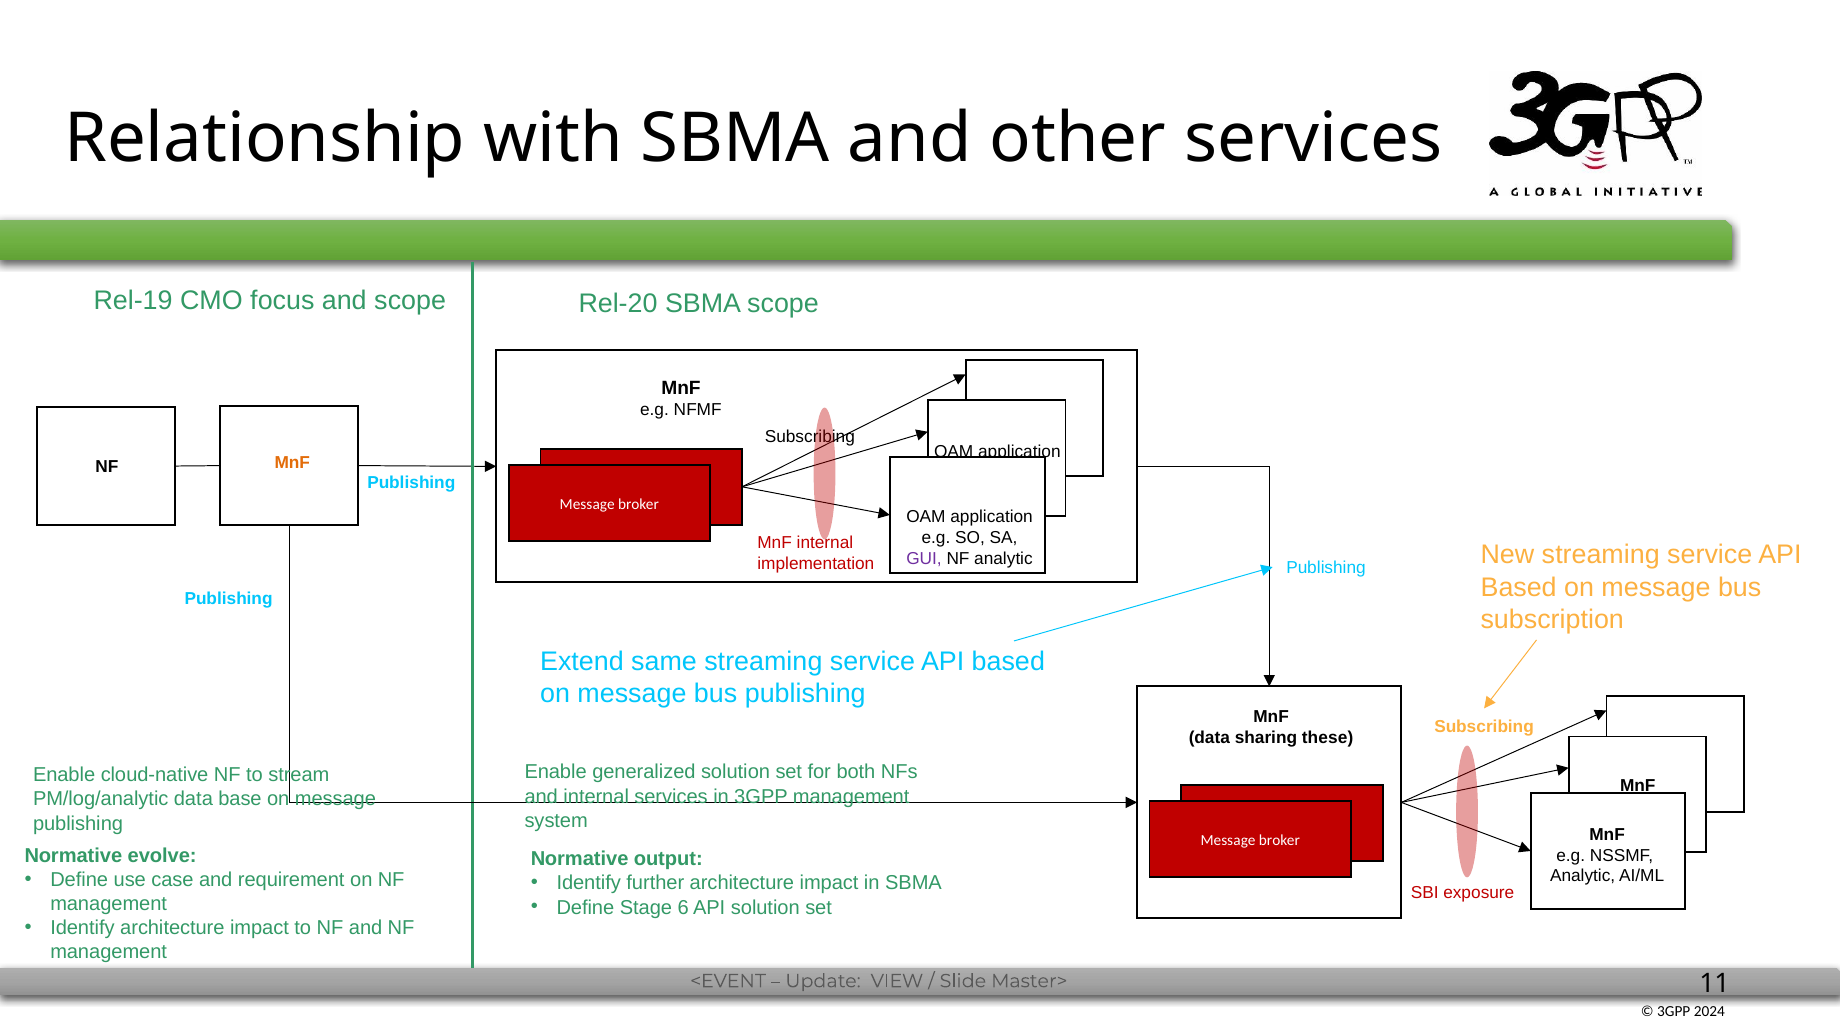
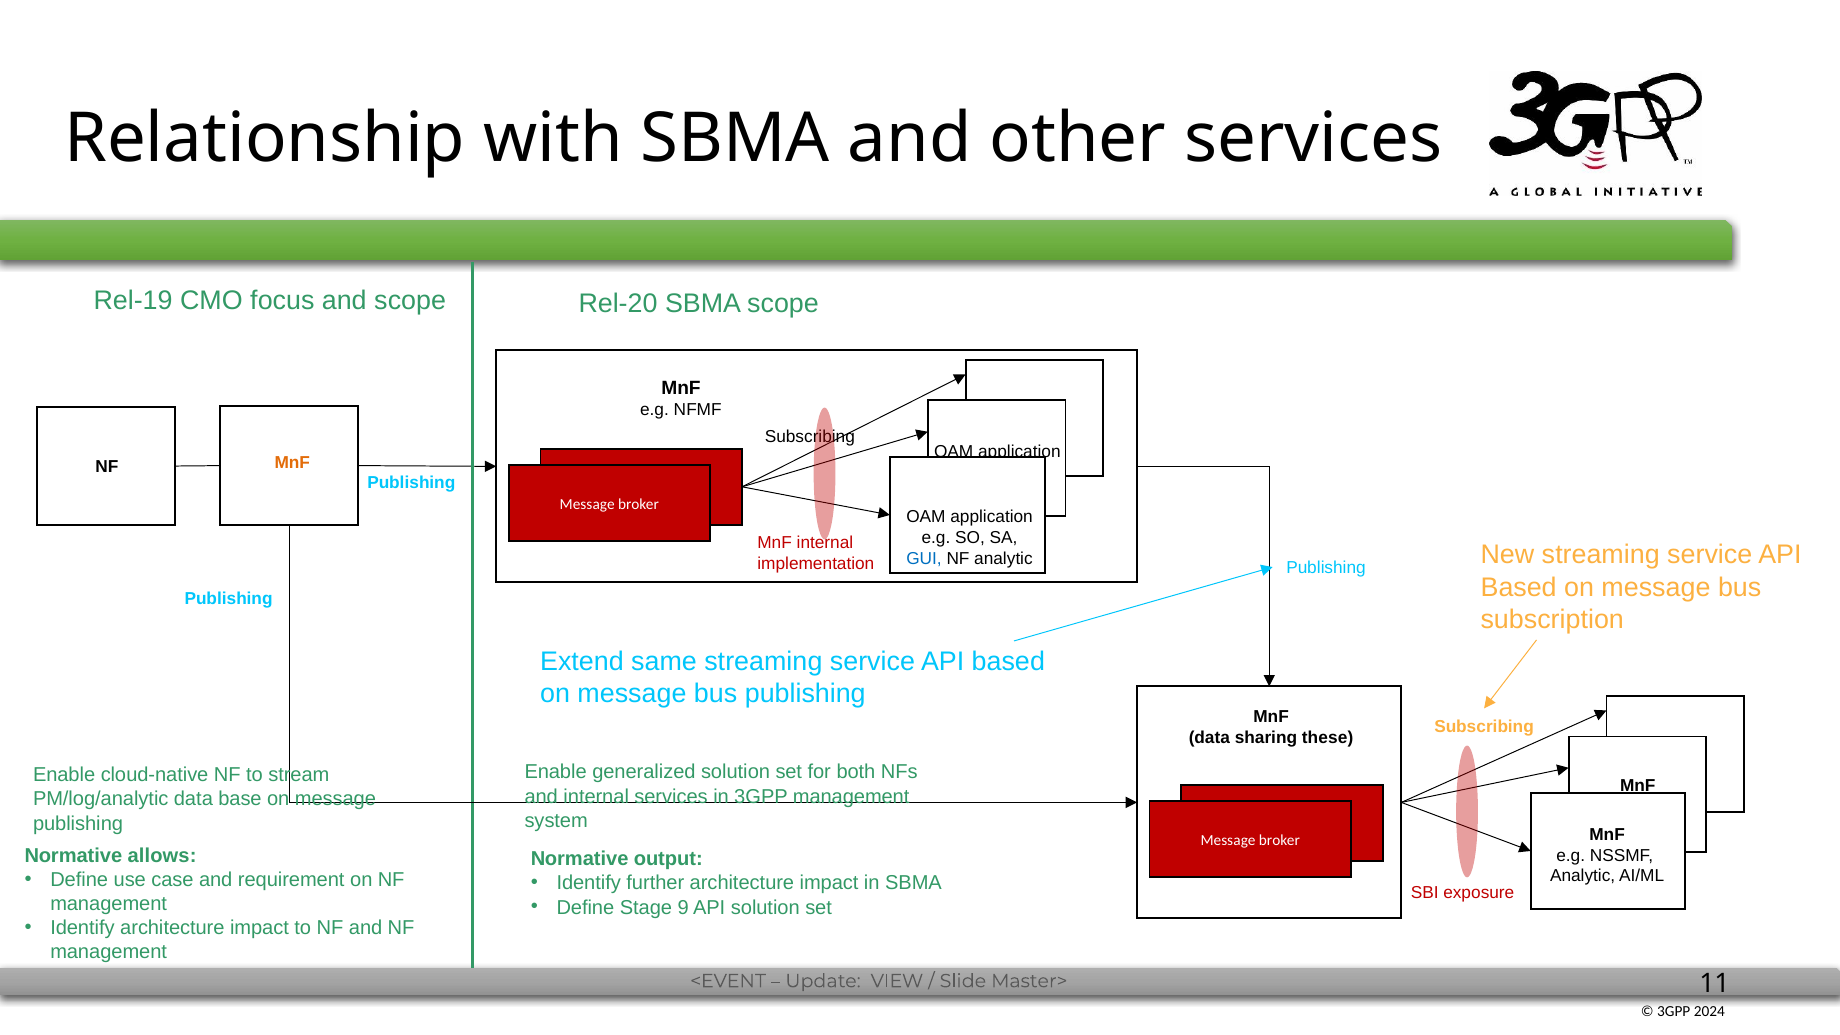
GUI colour: purple -> blue
evolve: evolve -> allows
6: 6 -> 9
